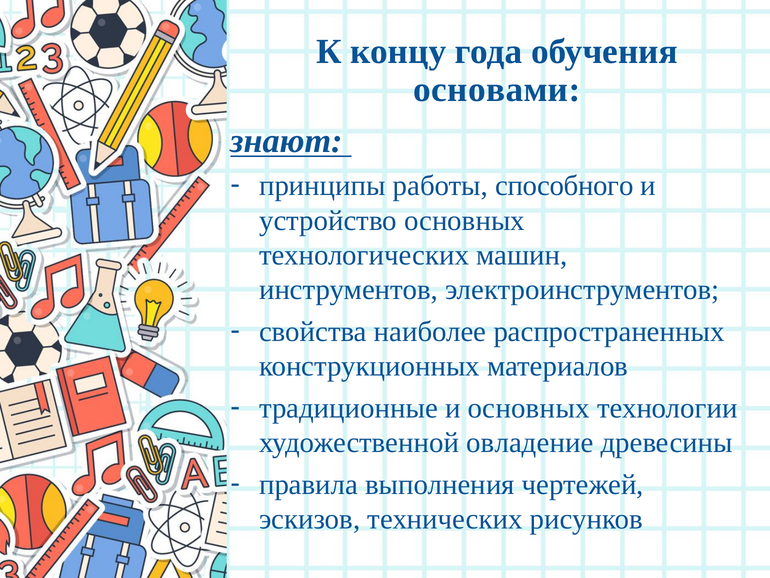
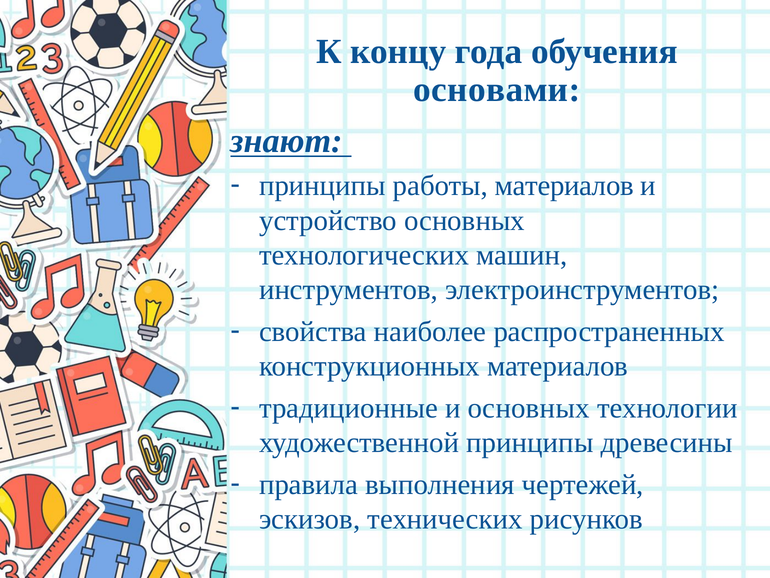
работы способного: способного -> материалов
художественной овладение: овладение -> принципы
